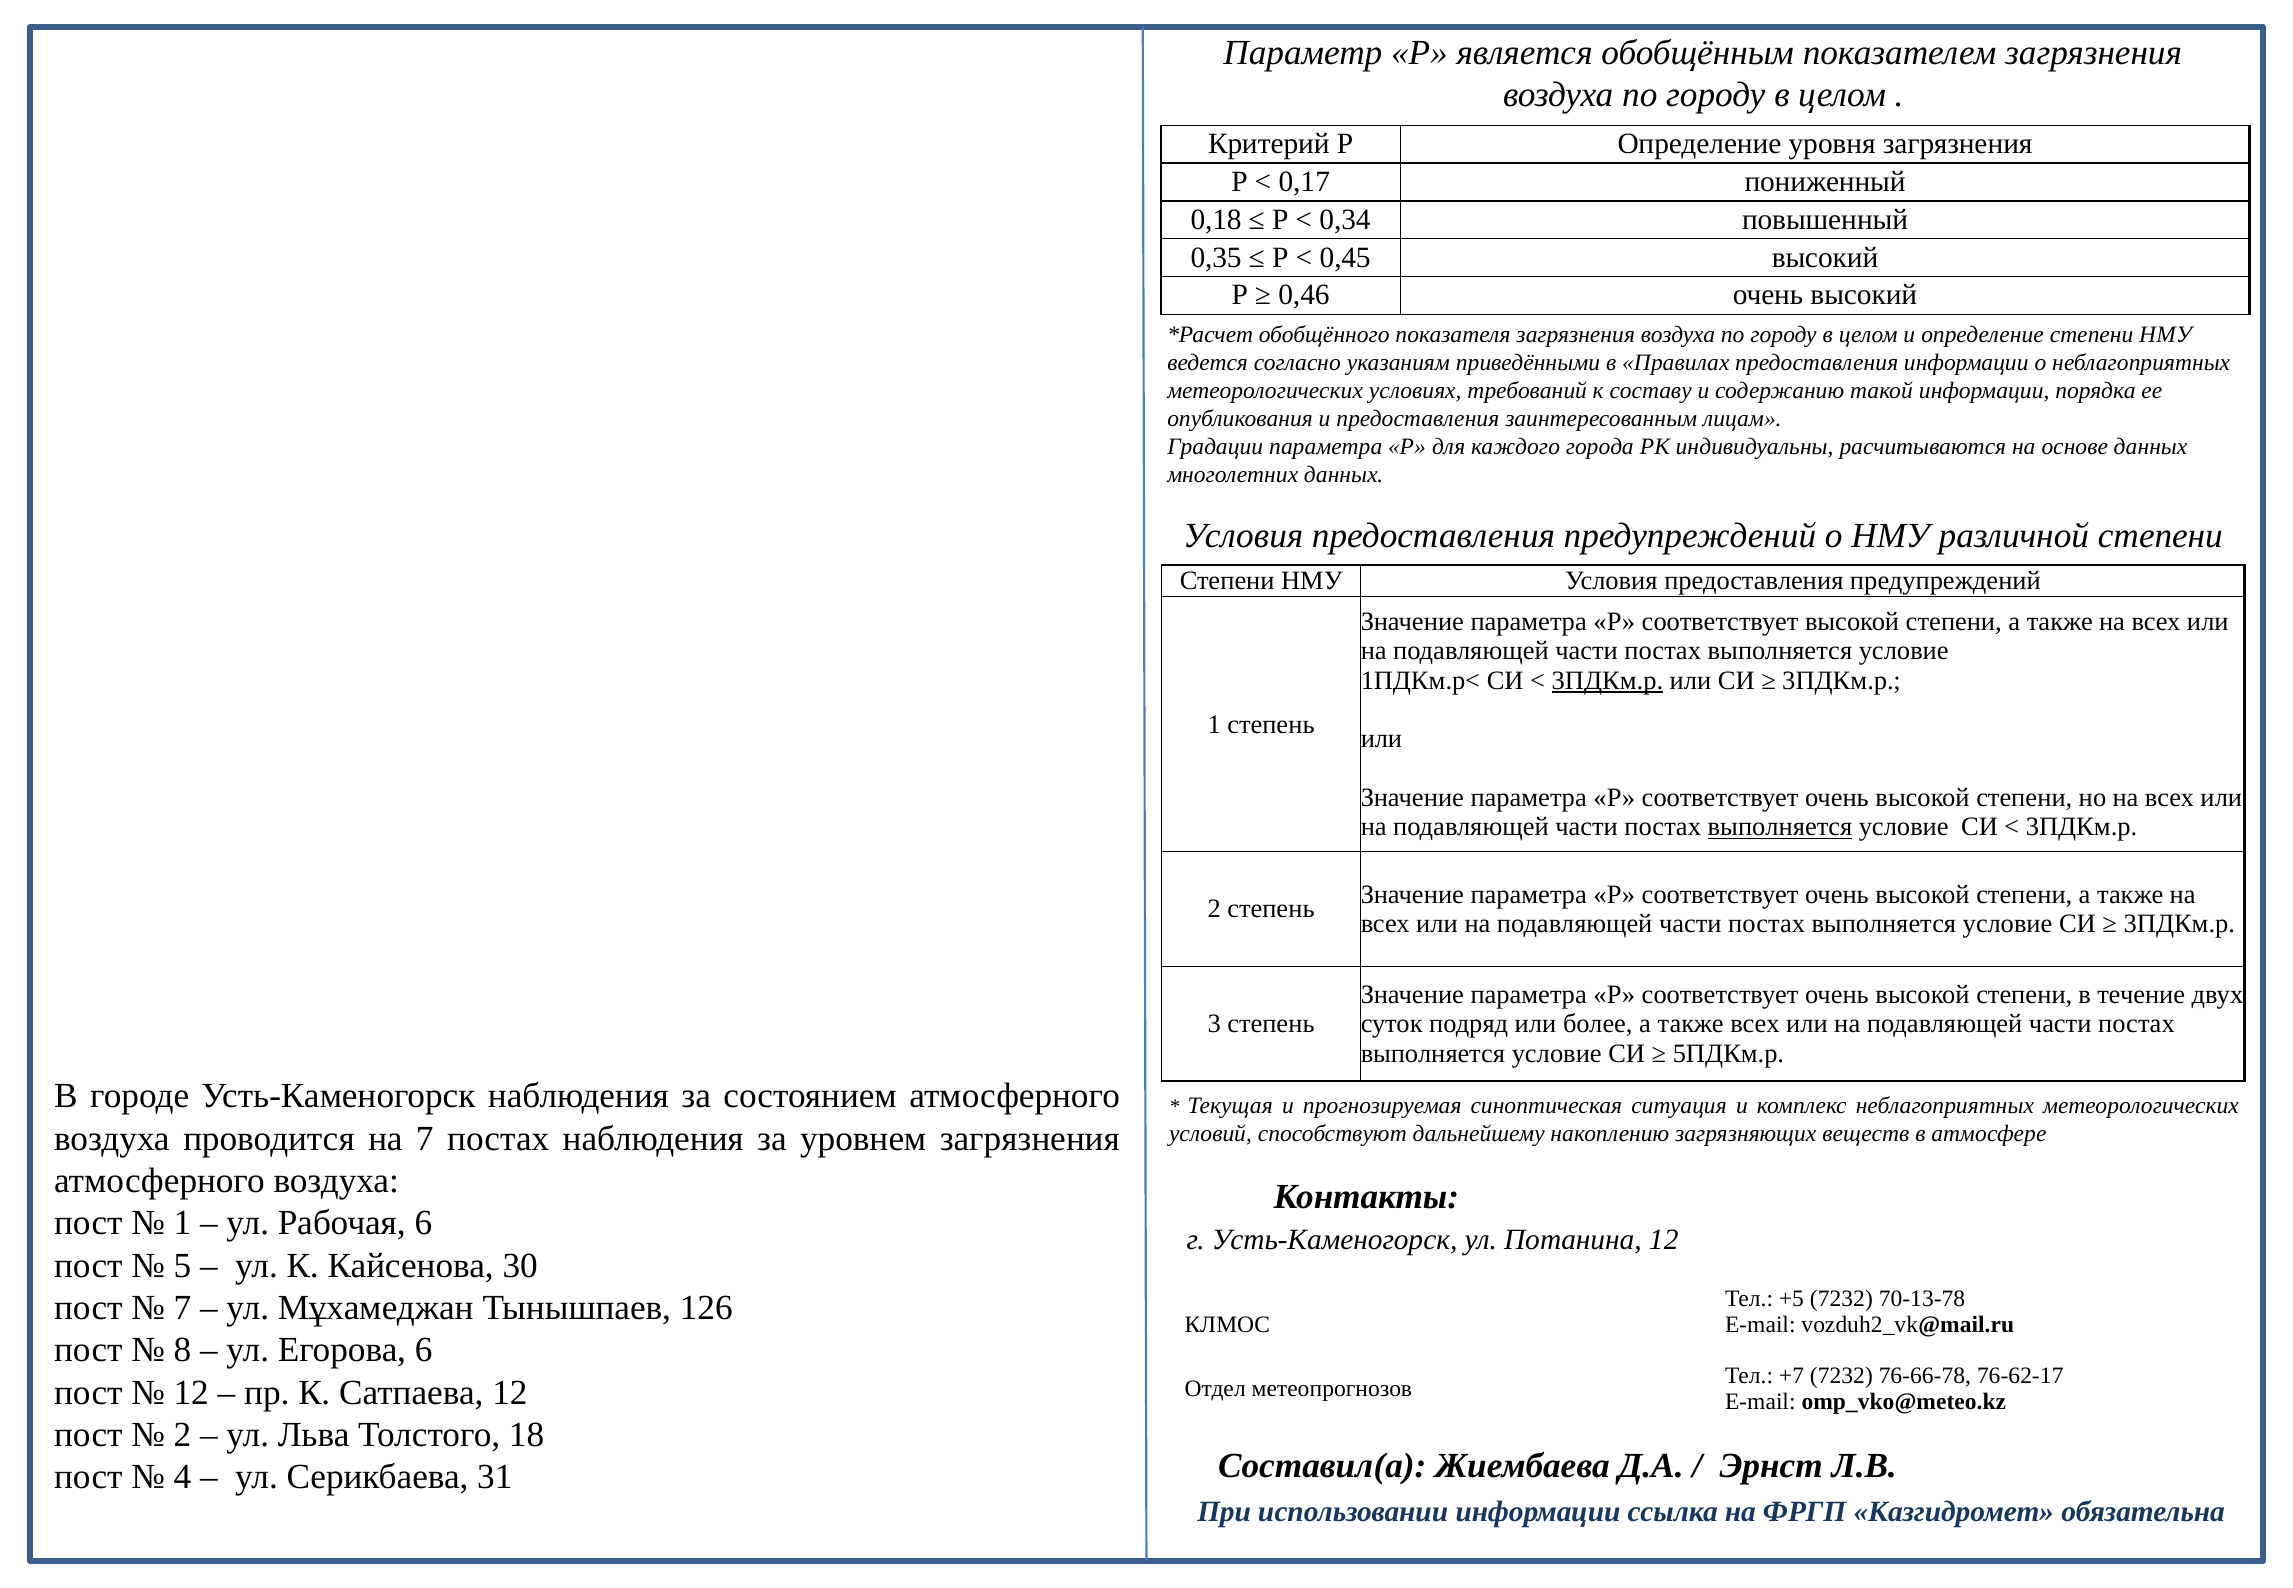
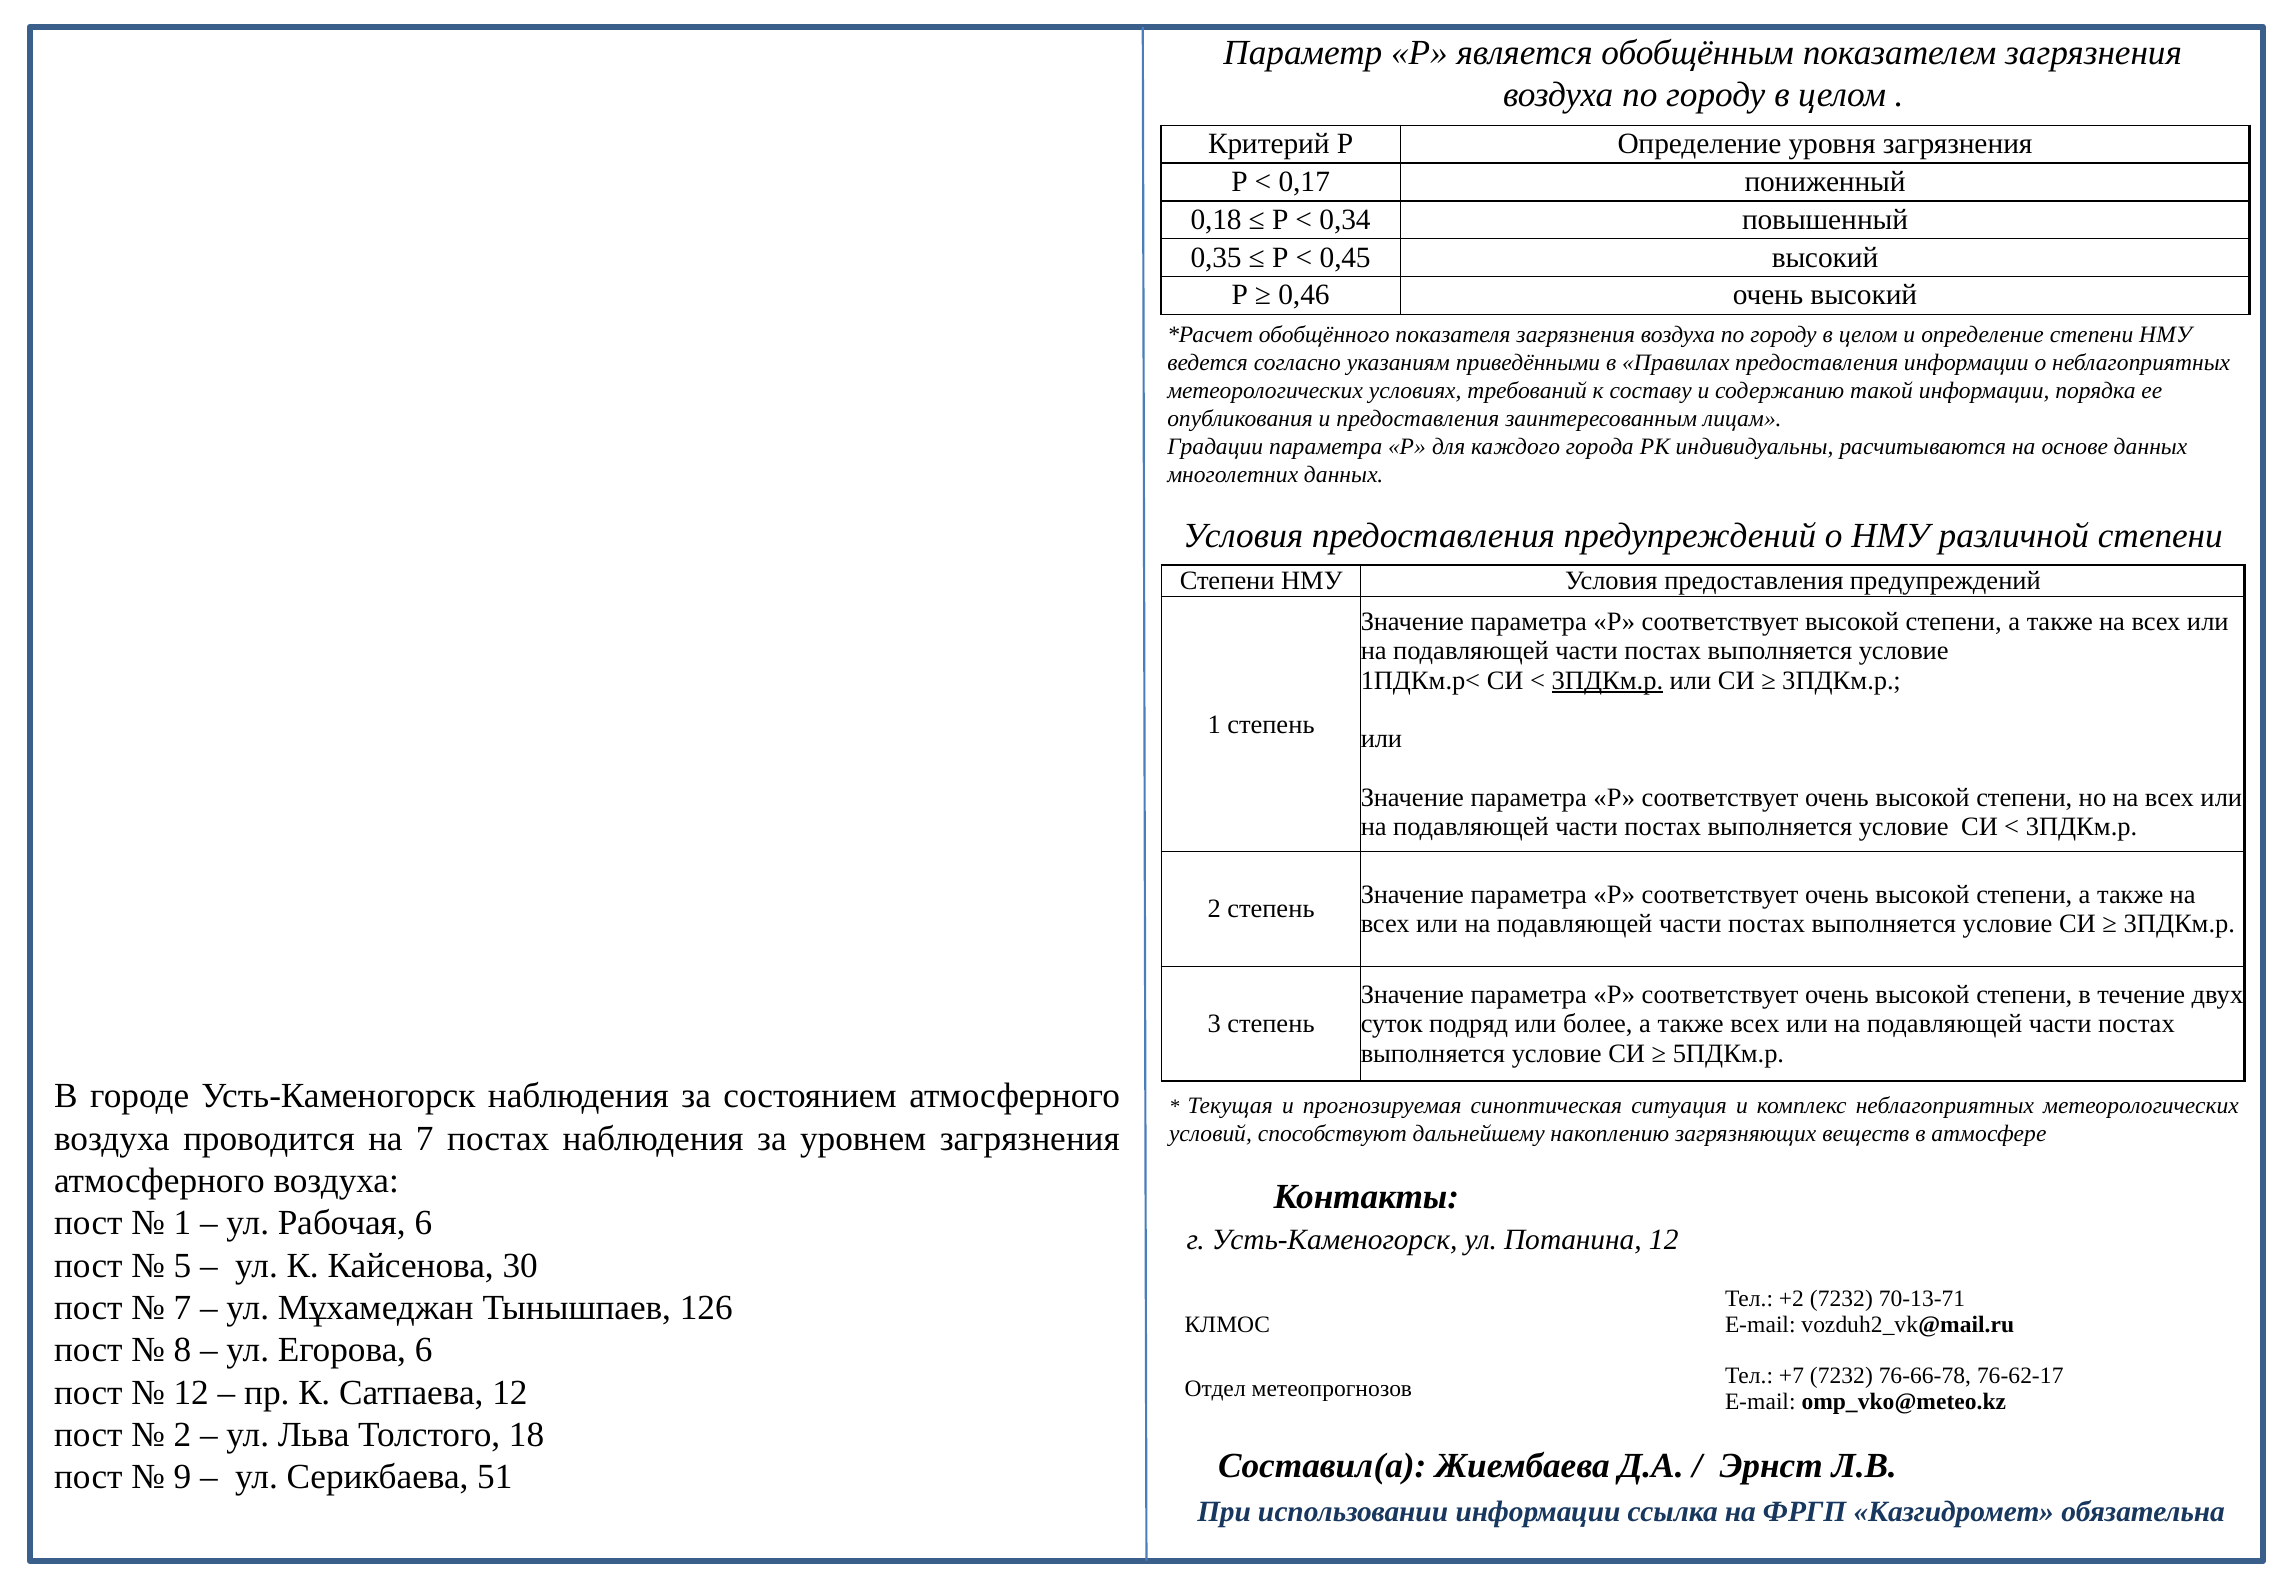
выполняется at (1780, 827) underline: present -> none
+5: +5 -> +2
70-13-78: 70-13-78 -> 70-13-71
4: 4 -> 9
31: 31 -> 51
